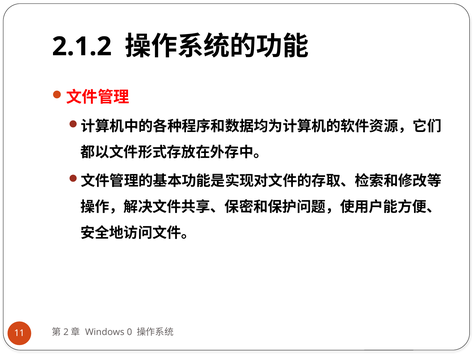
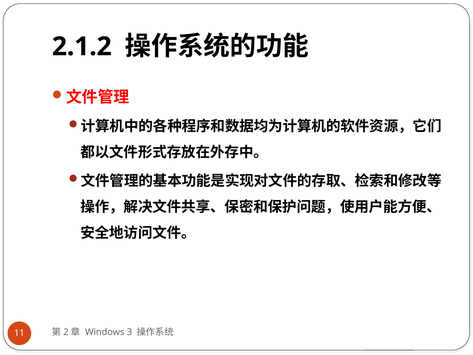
0: 0 -> 3
